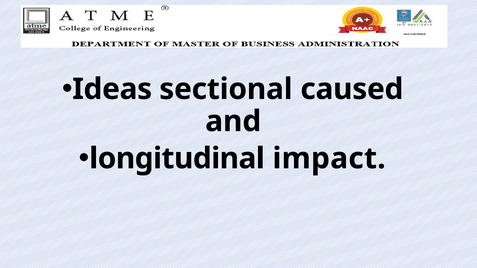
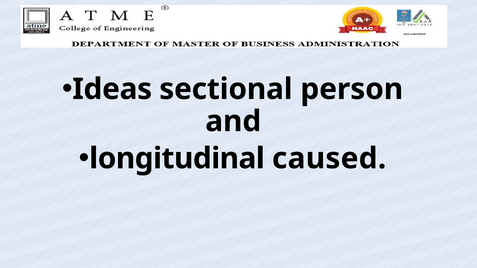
caused: caused -> person
impact: impact -> caused
